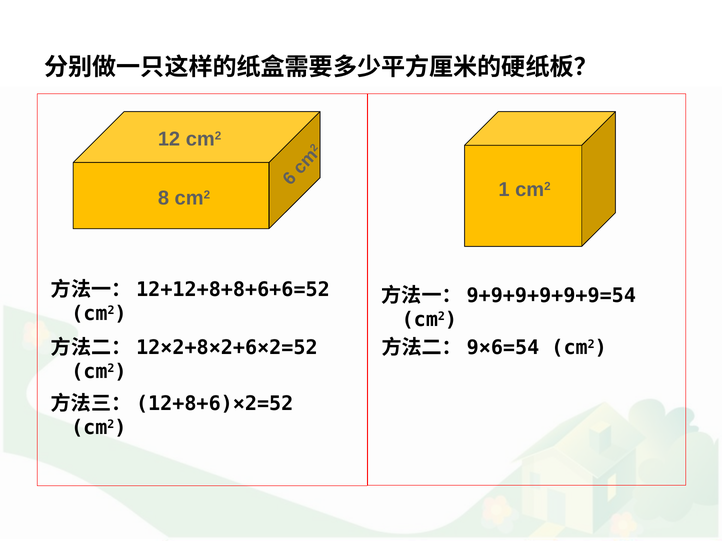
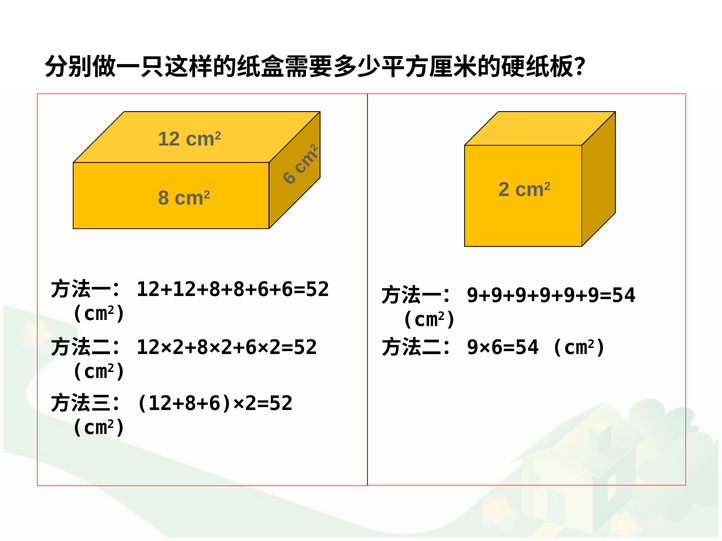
cm2 1: 1 -> 2
